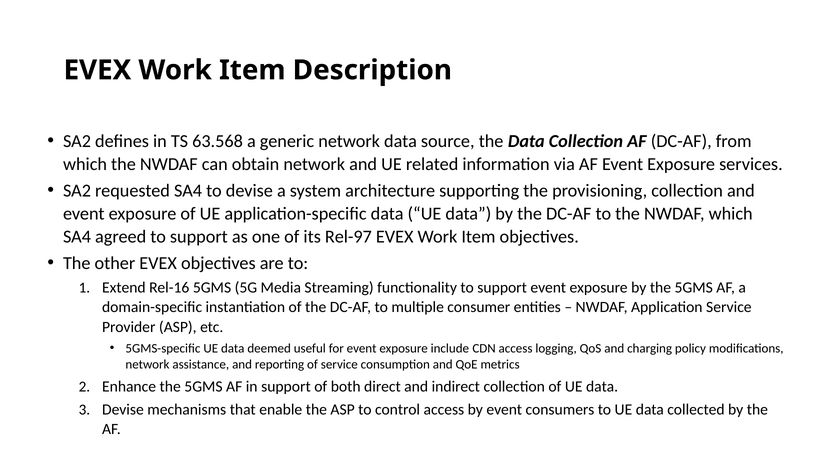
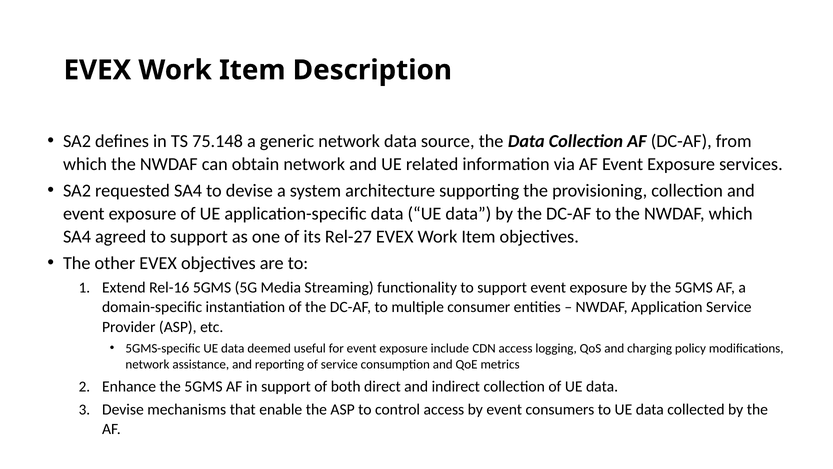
63.568: 63.568 -> 75.148
Rel-97: Rel-97 -> Rel-27
